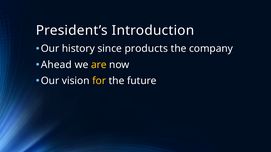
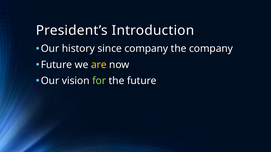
since products: products -> company
Ahead at (56, 65): Ahead -> Future
for colour: yellow -> light green
